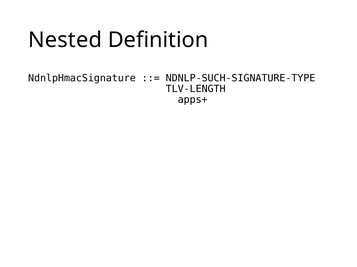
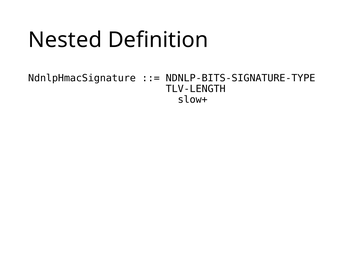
NDNLP-SUCH-SIGNATURE-TYPE: NDNLP-SUCH-SIGNATURE-TYPE -> NDNLP-BITS-SIGNATURE-TYPE
apps+: apps+ -> slow+
